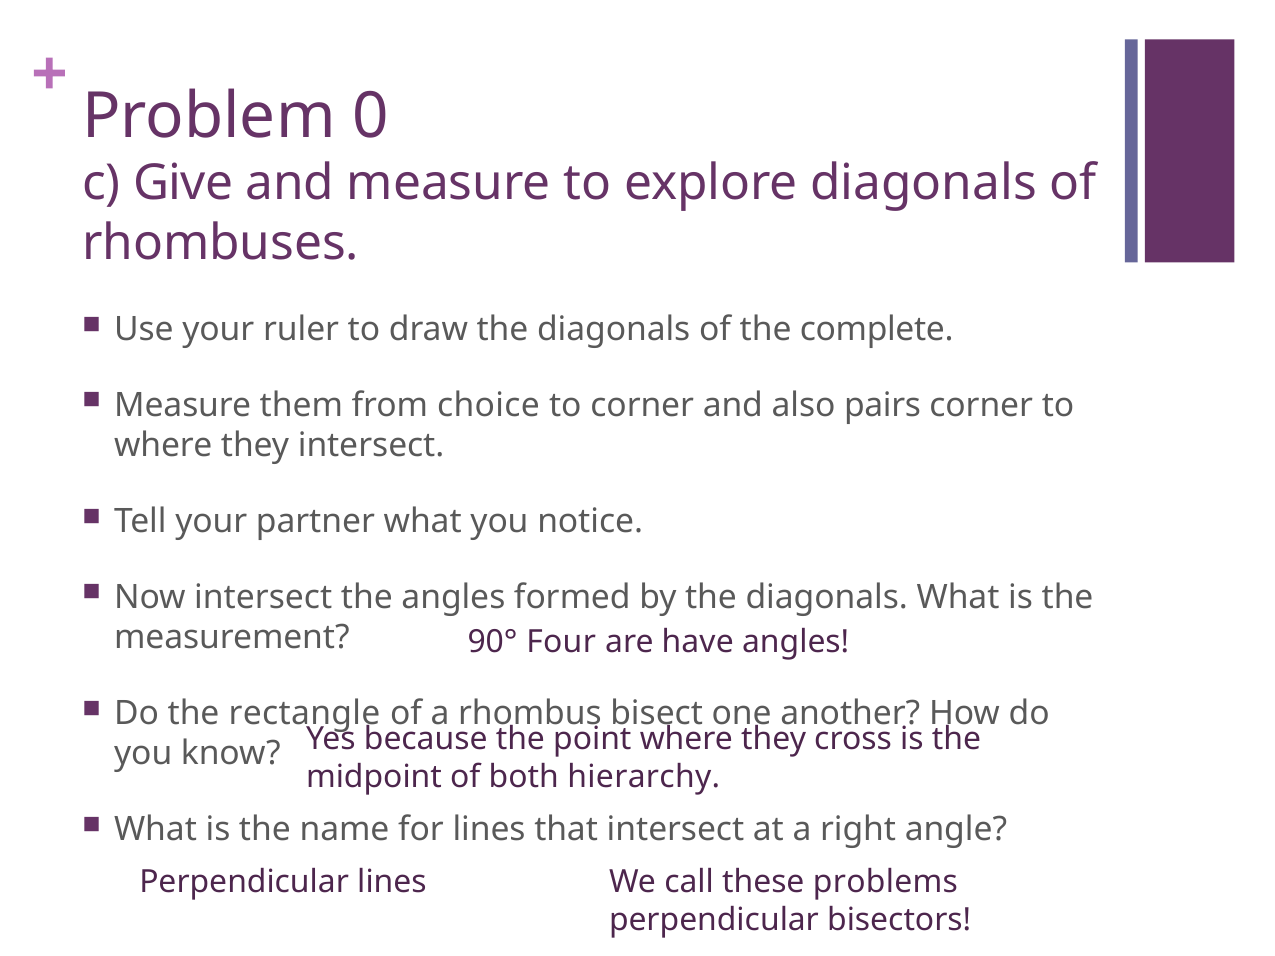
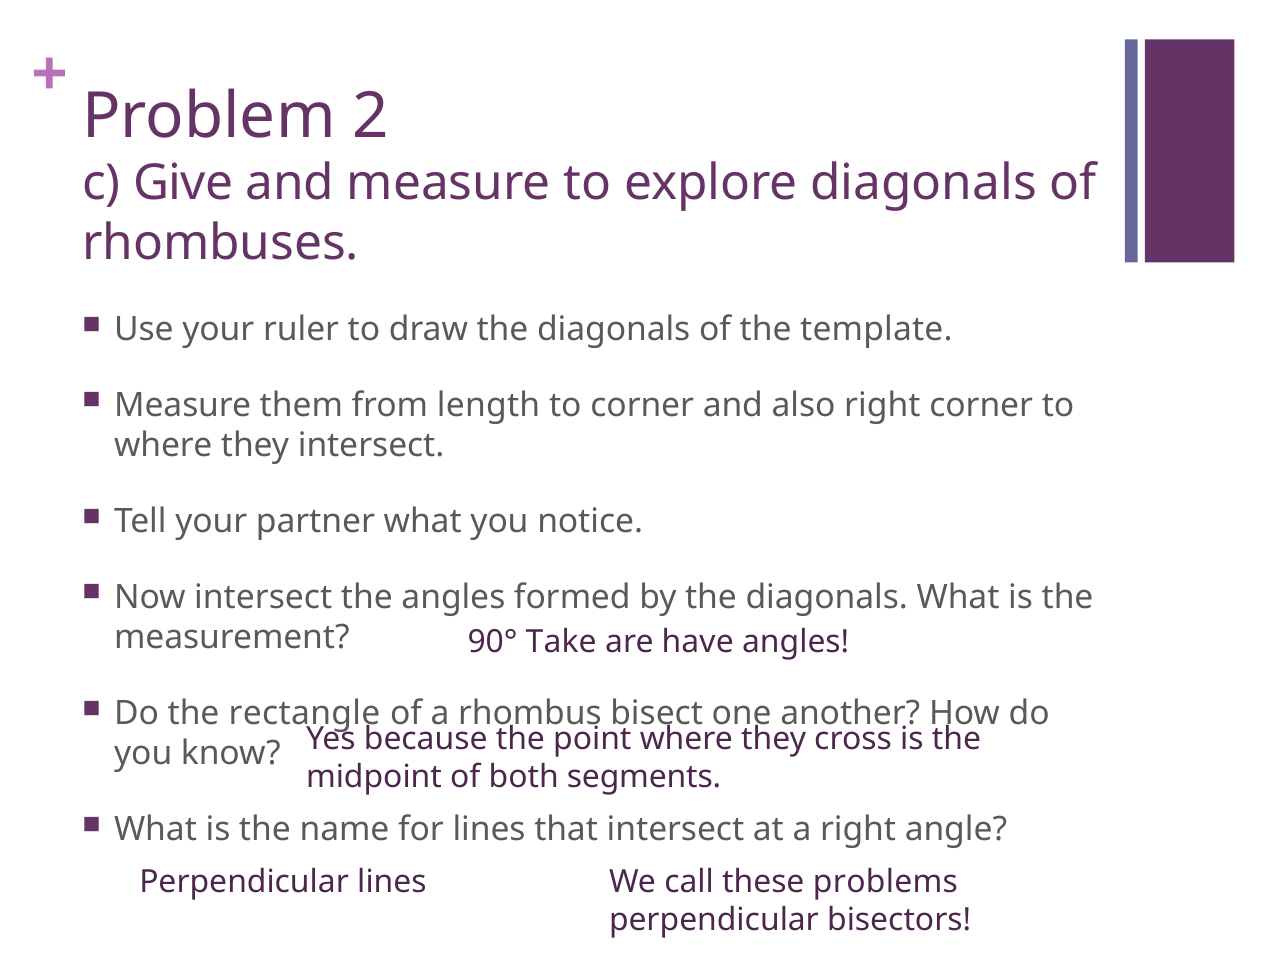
0: 0 -> 2
complete: complete -> template
choice: choice -> length
also pairs: pairs -> right
Four: Four -> Take
hierarchy: hierarchy -> segments
